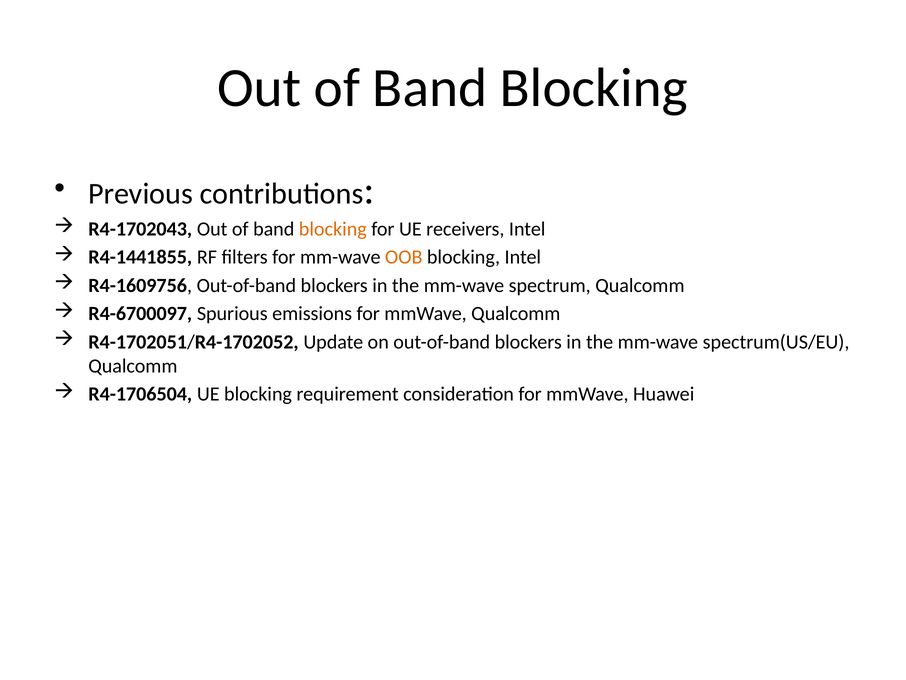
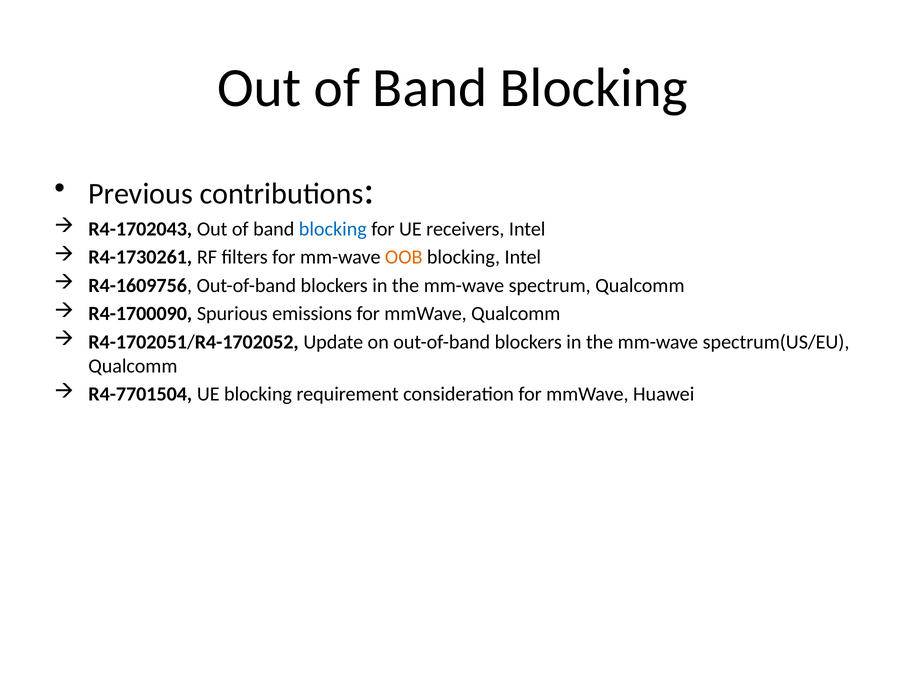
blocking at (333, 229) colour: orange -> blue
R4-1441855: R4-1441855 -> R4-1730261
R4-6700097: R4-6700097 -> R4-1700090
R4-1706504: R4-1706504 -> R4-7701504
